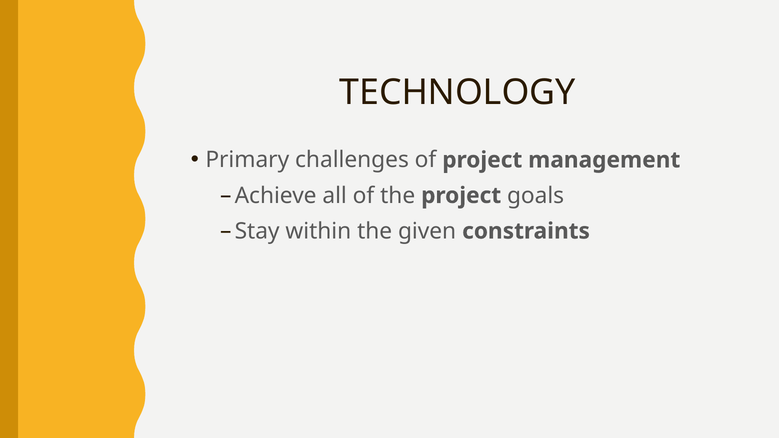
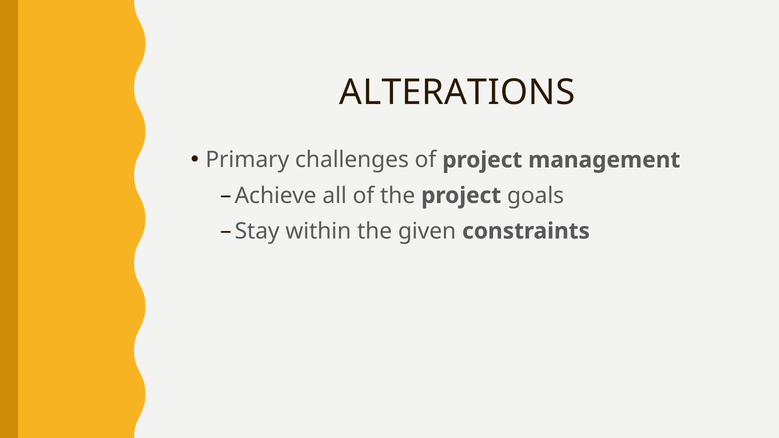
TECHNOLOGY: TECHNOLOGY -> ALTERATIONS
